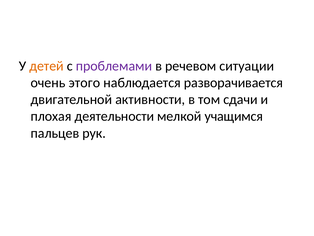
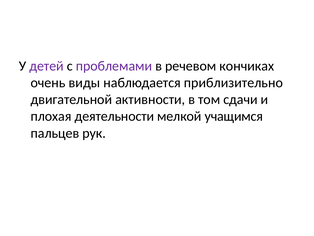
детей colour: orange -> purple
ситуации: ситуации -> кончиках
этого: этого -> виды
разворачивается: разворачивается -> приблизительно
